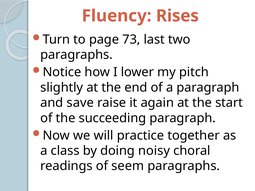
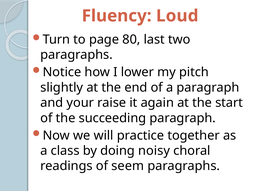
Rises: Rises -> Loud
73: 73 -> 80
save: save -> your
